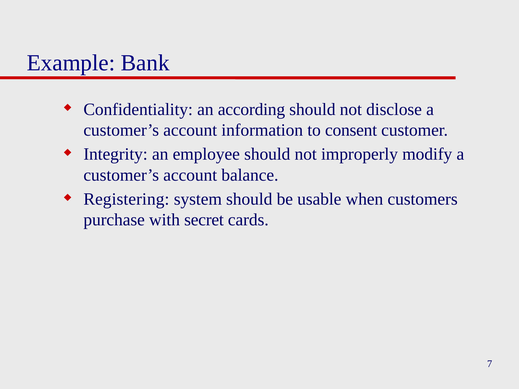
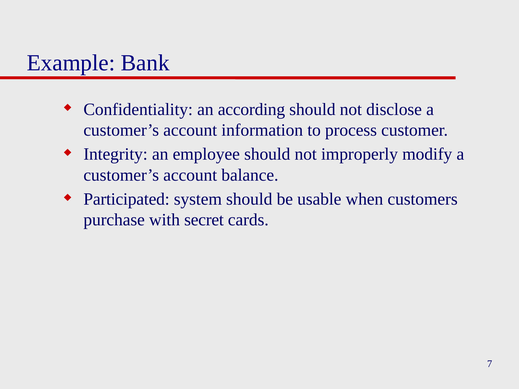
consent: consent -> process
Registering: Registering -> Participated
